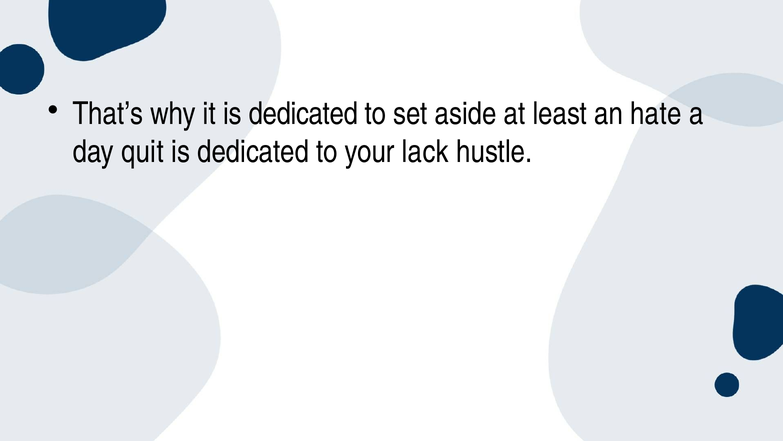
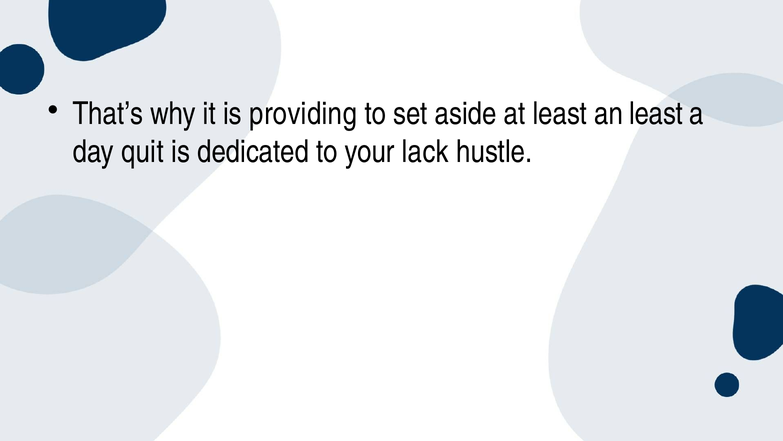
it is dedicated: dedicated -> providing
an hate: hate -> least
